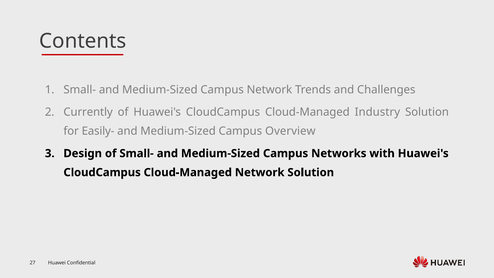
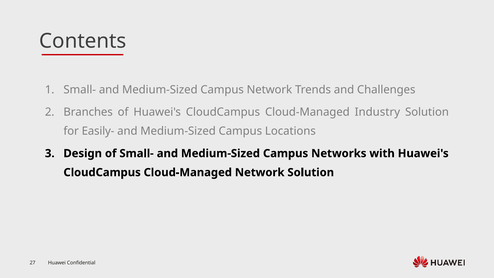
Currently: Currently -> Branches
Overview: Overview -> Locations
